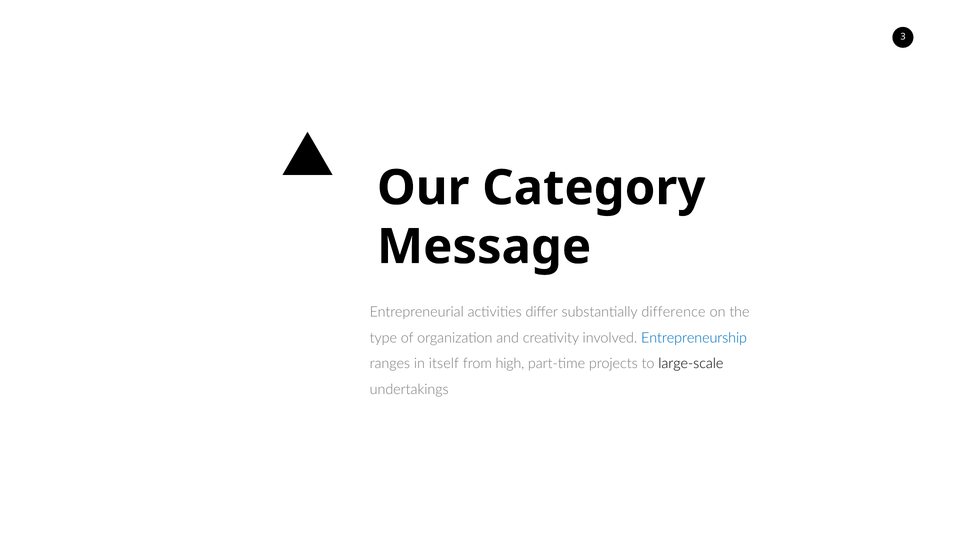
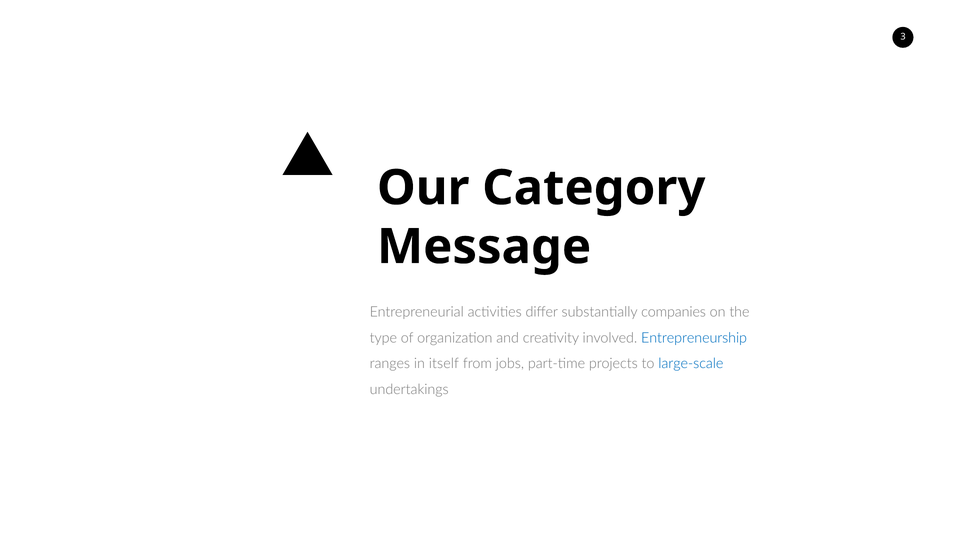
difference: difference -> companies
high: high -> jobs
large-scale colour: black -> blue
